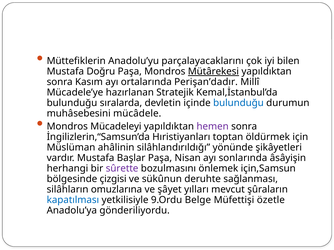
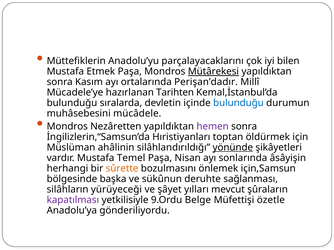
Doğru: Doğru -> Etmek
Stratejik: Stratejik -> Tarihten
Mücadeleyi: Mücadeleyi -> Nezâretten
yönünde underline: none -> present
Başlar: Başlar -> Temel
sûrette colour: purple -> orange
çizgisi: çizgisi -> başka
omuzlarına: omuzlarına -> yürüyeceği
kapatılması colour: blue -> purple
